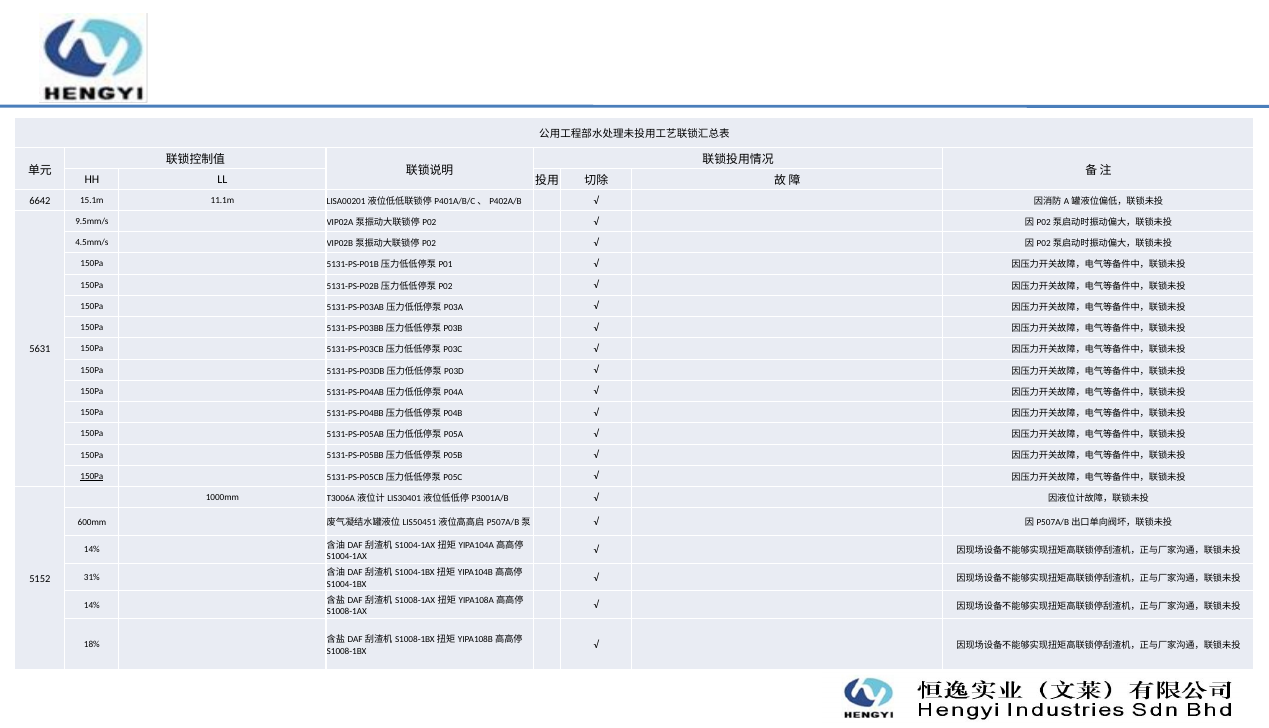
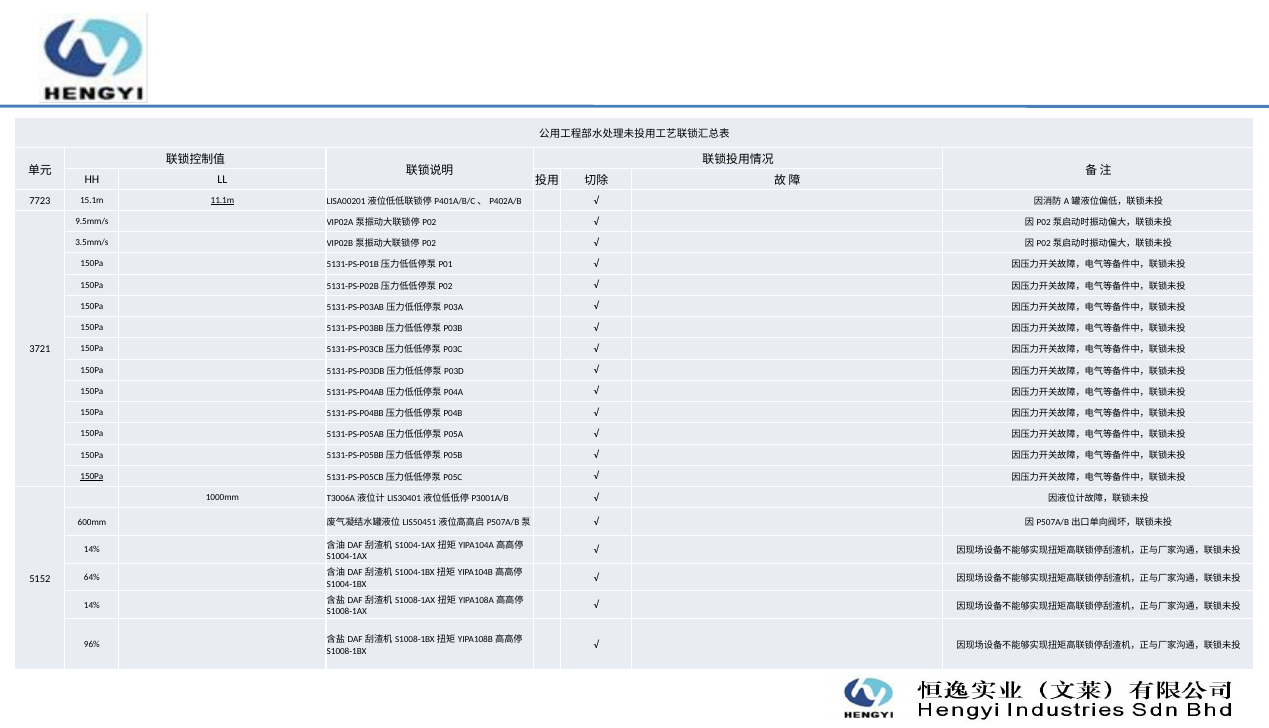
6642: 6642 -> 7723
11.1m underline: none -> present
4.5mm/s: 4.5mm/s -> 3.5mm/s
5631: 5631 -> 3721
31%: 31% -> 64%
18%: 18% -> 96%
